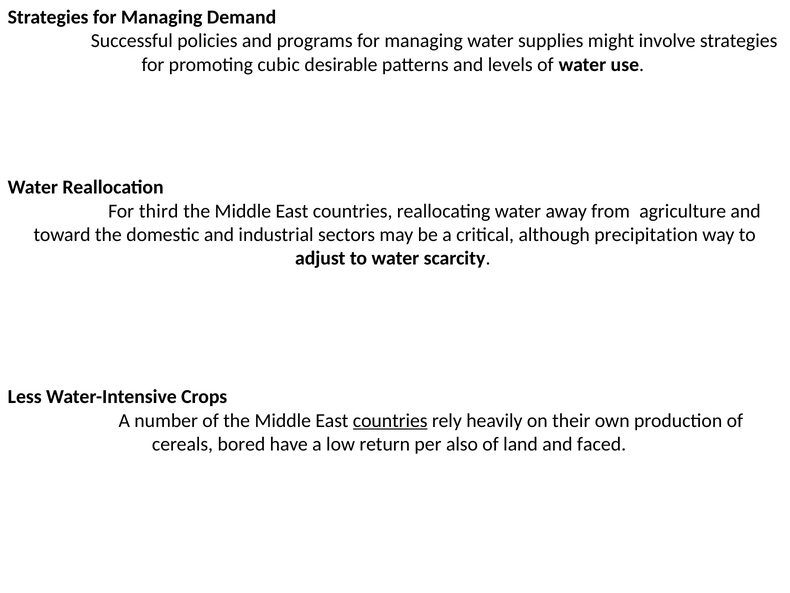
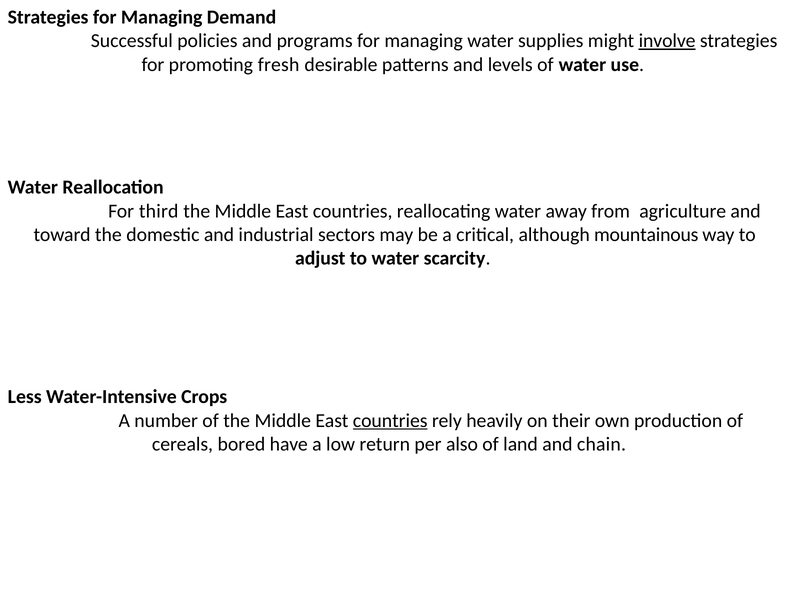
involve underline: none -> present
cubic: cubic -> fresh
precipitation: precipitation -> mountainous
faced: faced -> chain
